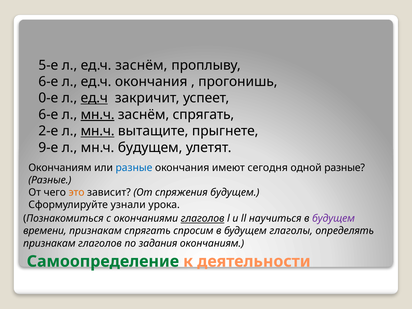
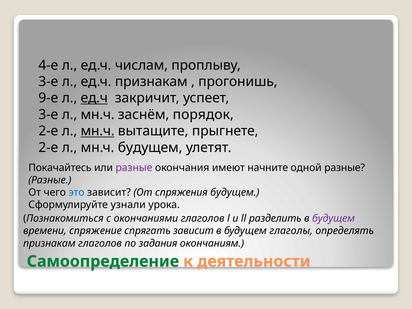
5-е: 5-е -> 4-е
ед.ч заснём: заснём -> числам
6-е at (48, 82): 6-е -> 3-е
ед.ч окончания: окончания -> признакам
0-е: 0-е -> 9-е
6-е at (48, 115): 6-е -> 3-е
мн.ч at (98, 115) underline: present -> none
заснём спрягать: спрягать -> порядок
9-е at (48, 148): 9-е -> 2-е
Окончаниям at (60, 168): Окончаниям -> Покачайтесь
разные at (134, 168) colour: blue -> purple
сегодня: сегодня -> начните
это colour: orange -> blue
глаголов at (203, 219) underline: present -> none
научиться: научиться -> разделить
времени признакам: признакам -> спряжение
спрягать спросим: спросим -> зависит
